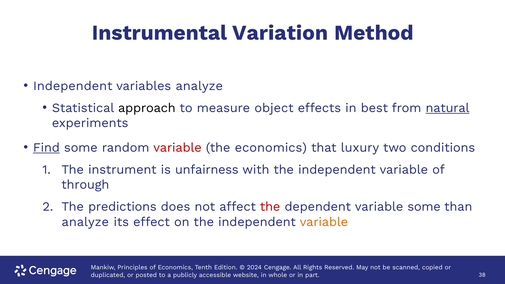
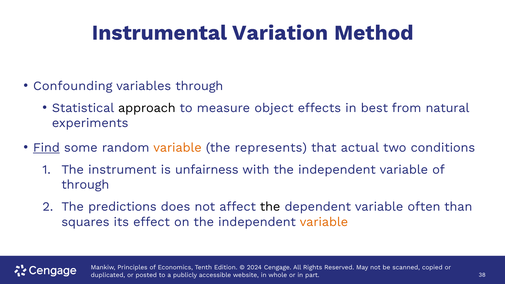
Independent at (73, 86): Independent -> Confounding
variables analyze: analyze -> through
natural underline: present -> none
variable at (178, 148) colour: red -> orange
the economics: economics -> represents
luxury: luxury -> actual
the at (270, 207) colour: red -> black
variable some: some -> often
analyze at (85, 222): analyze -> squares
